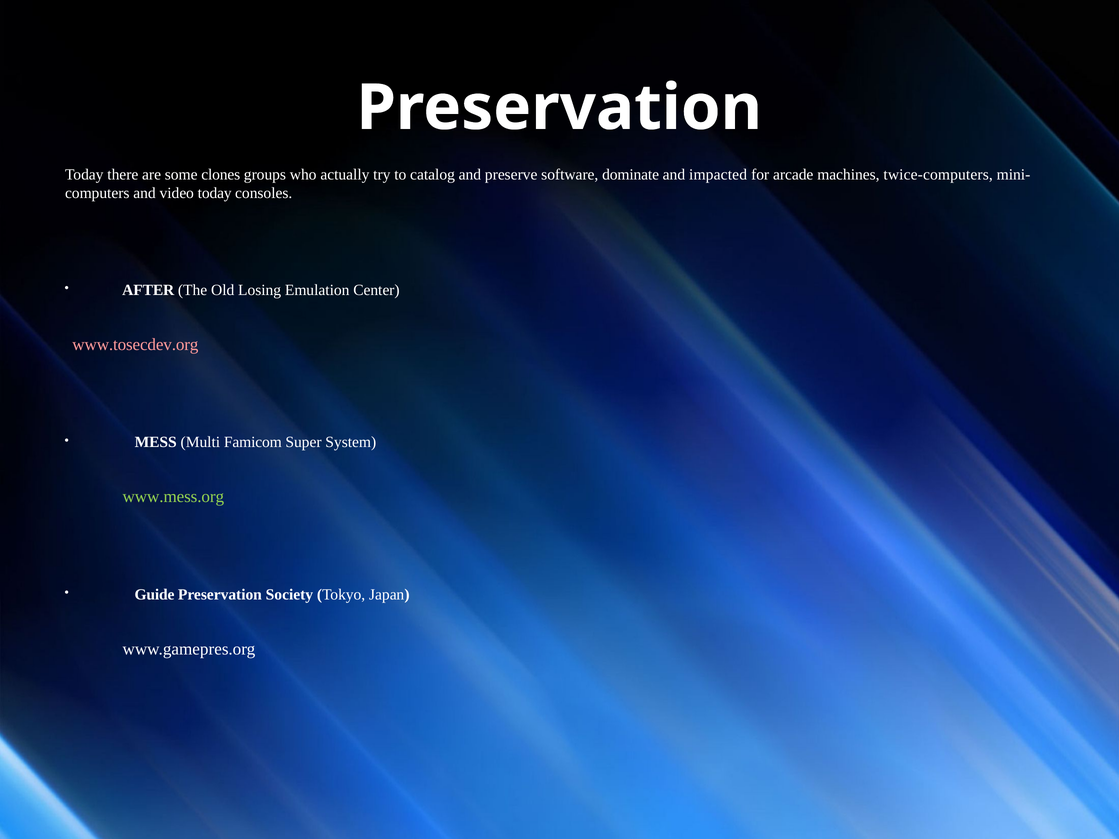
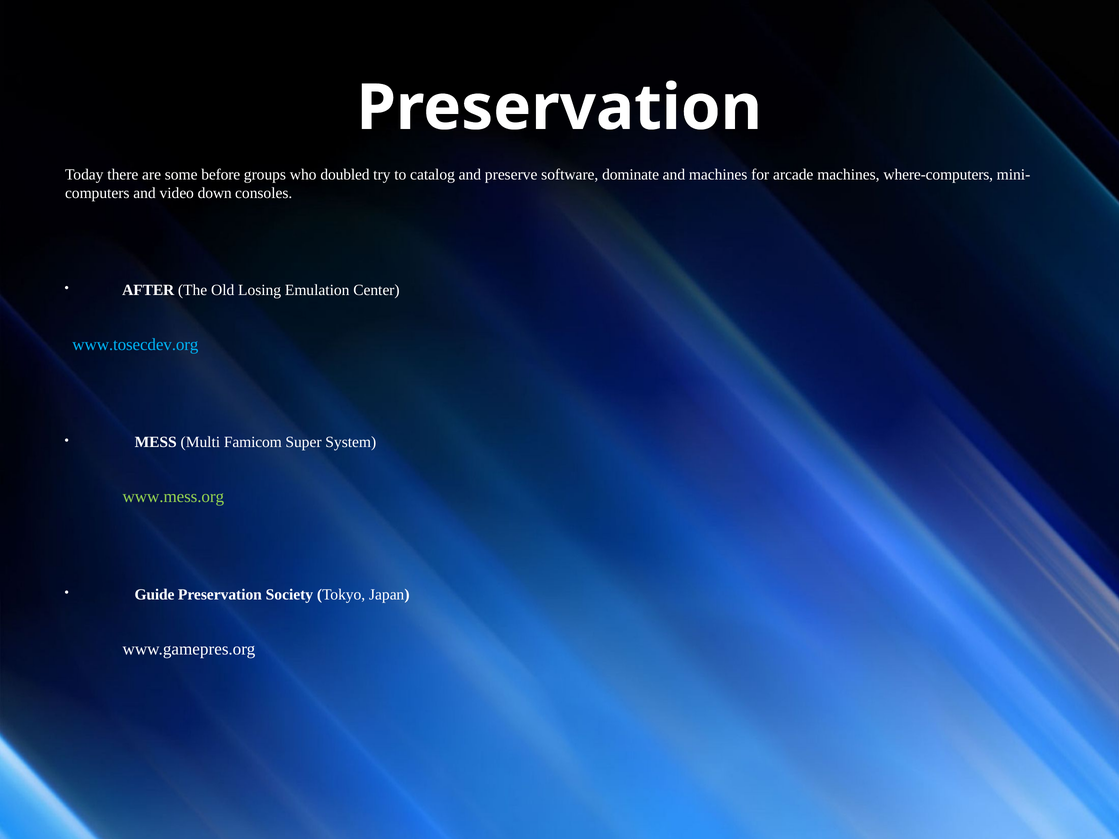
clones: clones -> before
actually: actually -> doubled
and impacted: impacted -> machines
twice-computers: twice-computers -> where-computers
video today: today -> down
www.tosecdev.org colour: pink -> light blue
